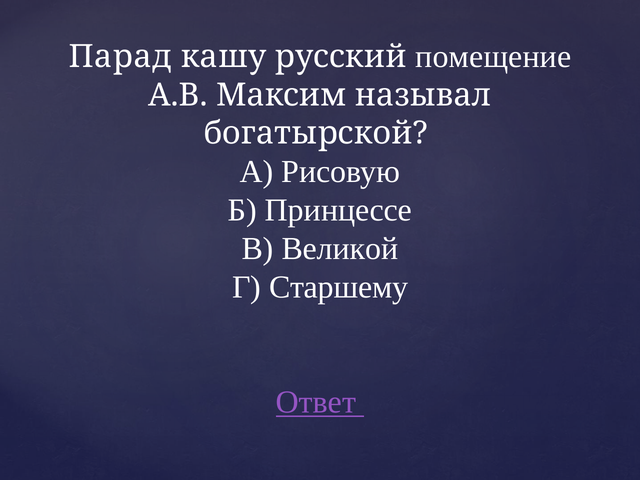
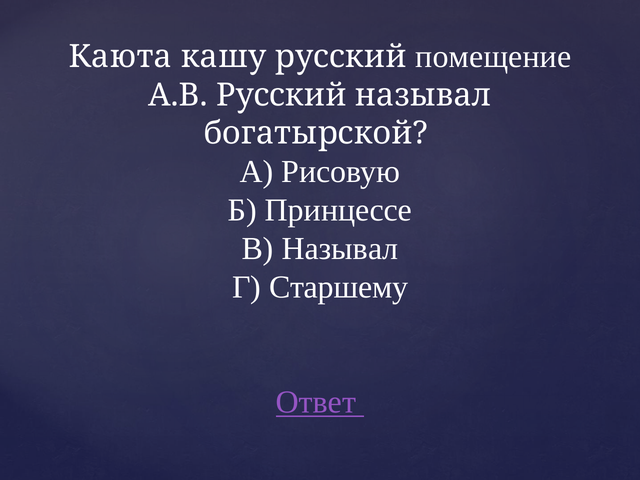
Парад: Парад -> Каюта
А.В Максим: Максим -> Русский
В Великой: Великой -> Называл
